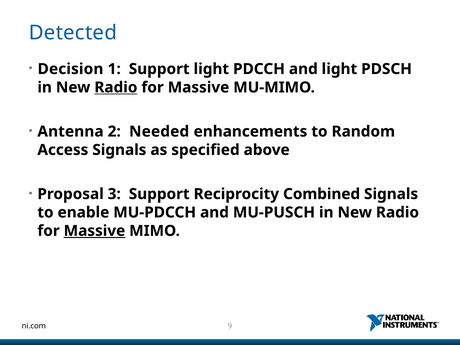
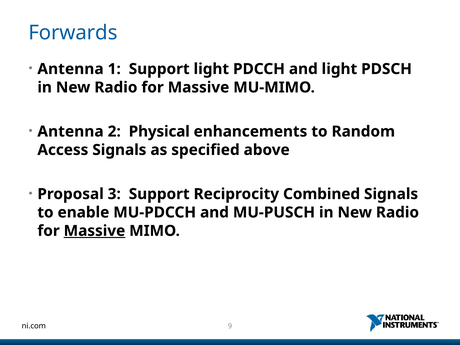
Detected: Detected -> Forwards
Decision at (70, 69): Decision -> Antenna
Radio at (116, 87) underline: present -> none
Needed: Needed -> Physical
